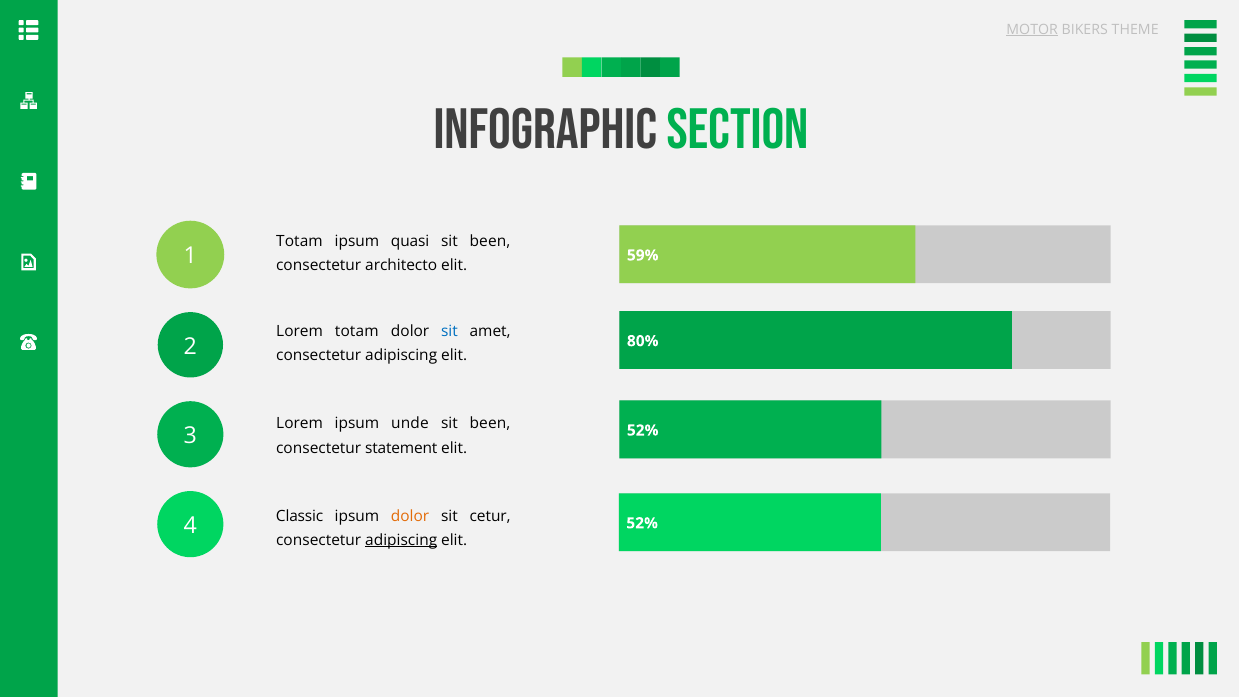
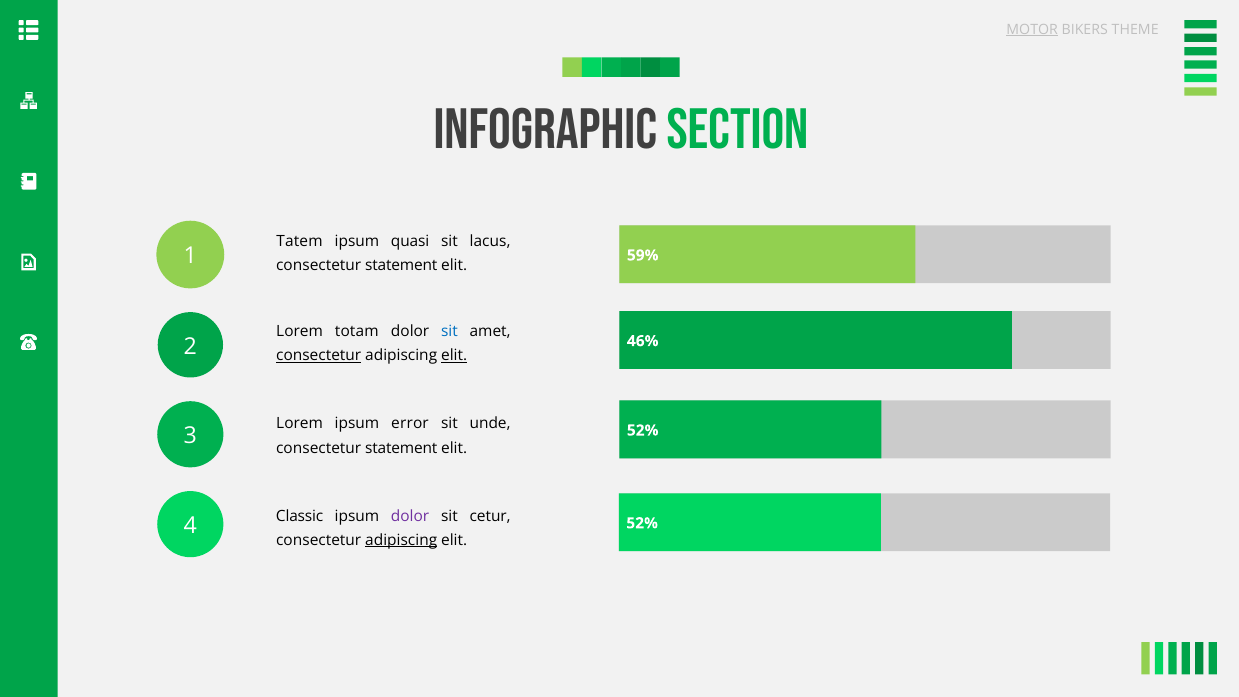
Totam at (299, 241): Totam -> Tatem
been at (490, 241): been -> lacus
architecto at (401, 265): architecto -> statement
80%: 80% -> 46%
consectetur at (319, 356) underline: none -> present
elit at (454, 356) underline: none -> present
unde: unde -> error
been at (490, 424): been -> unde
dolor at (410, 516) colour: orange -> purple
